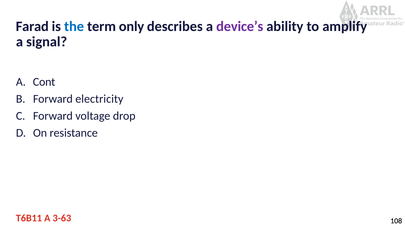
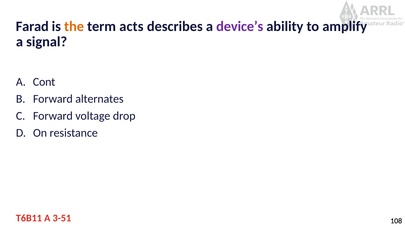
the colour: blue -> orange
only: only -> acts
electricity: electricity -> alternates
3-63: 3-63 -> 3-51
